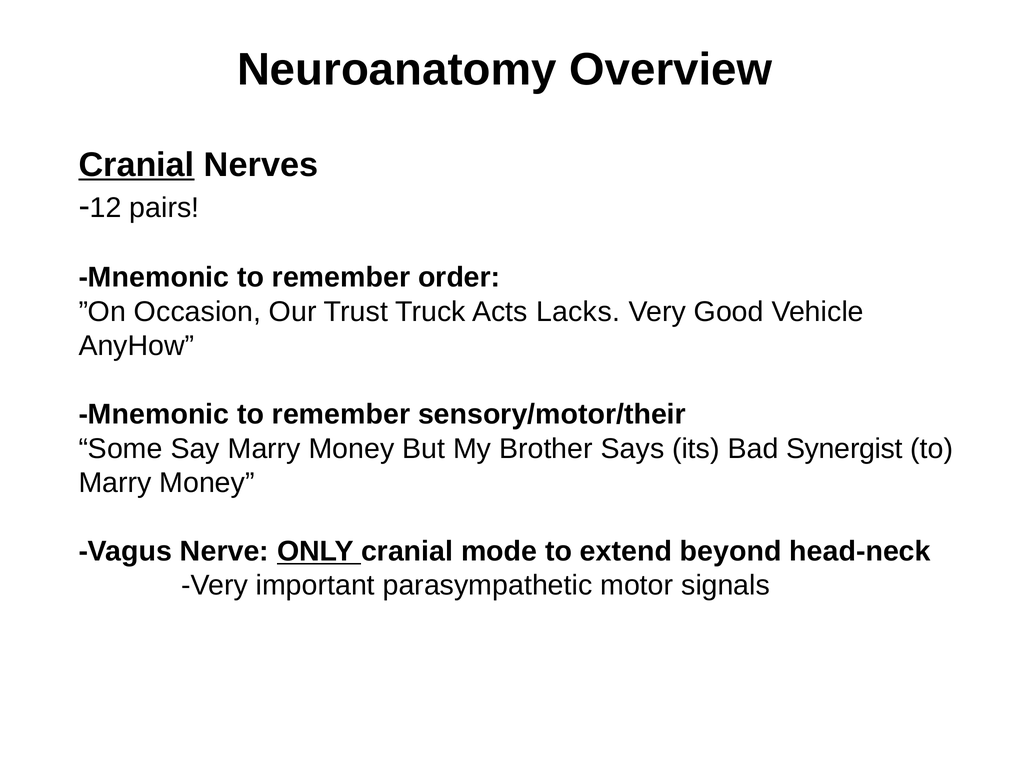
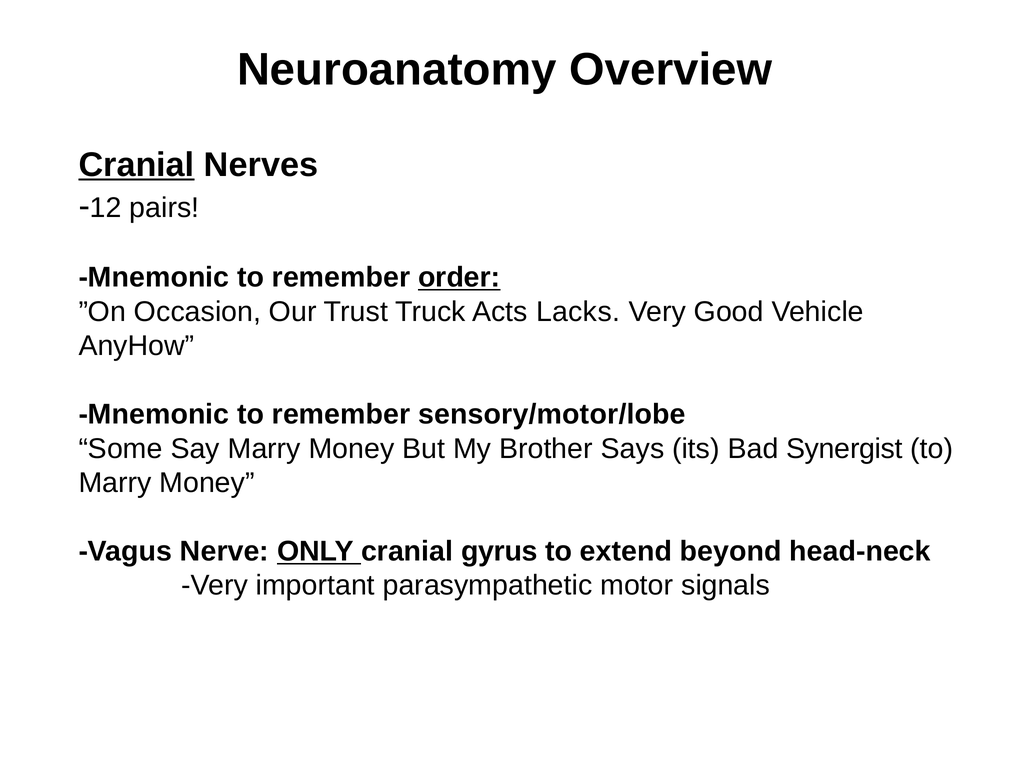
order underline: none -> present
sensory/motor/their: sensory/motor/their -> sensory/motor/lobe
mode: mode -> gyrus
